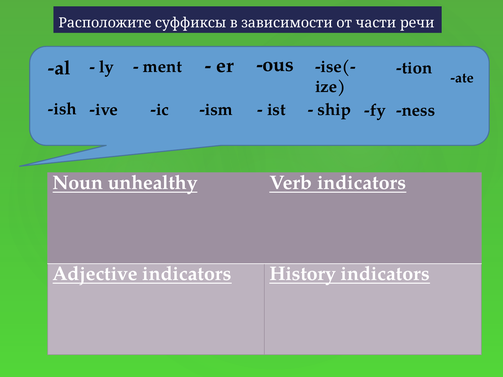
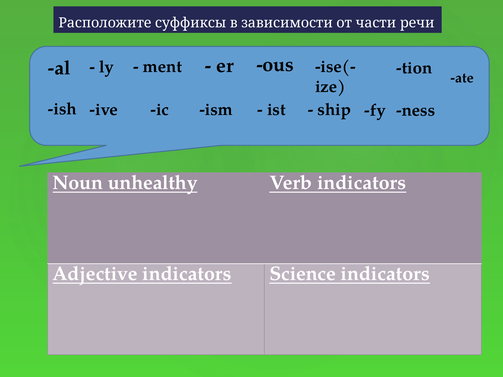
History: History -> Science
